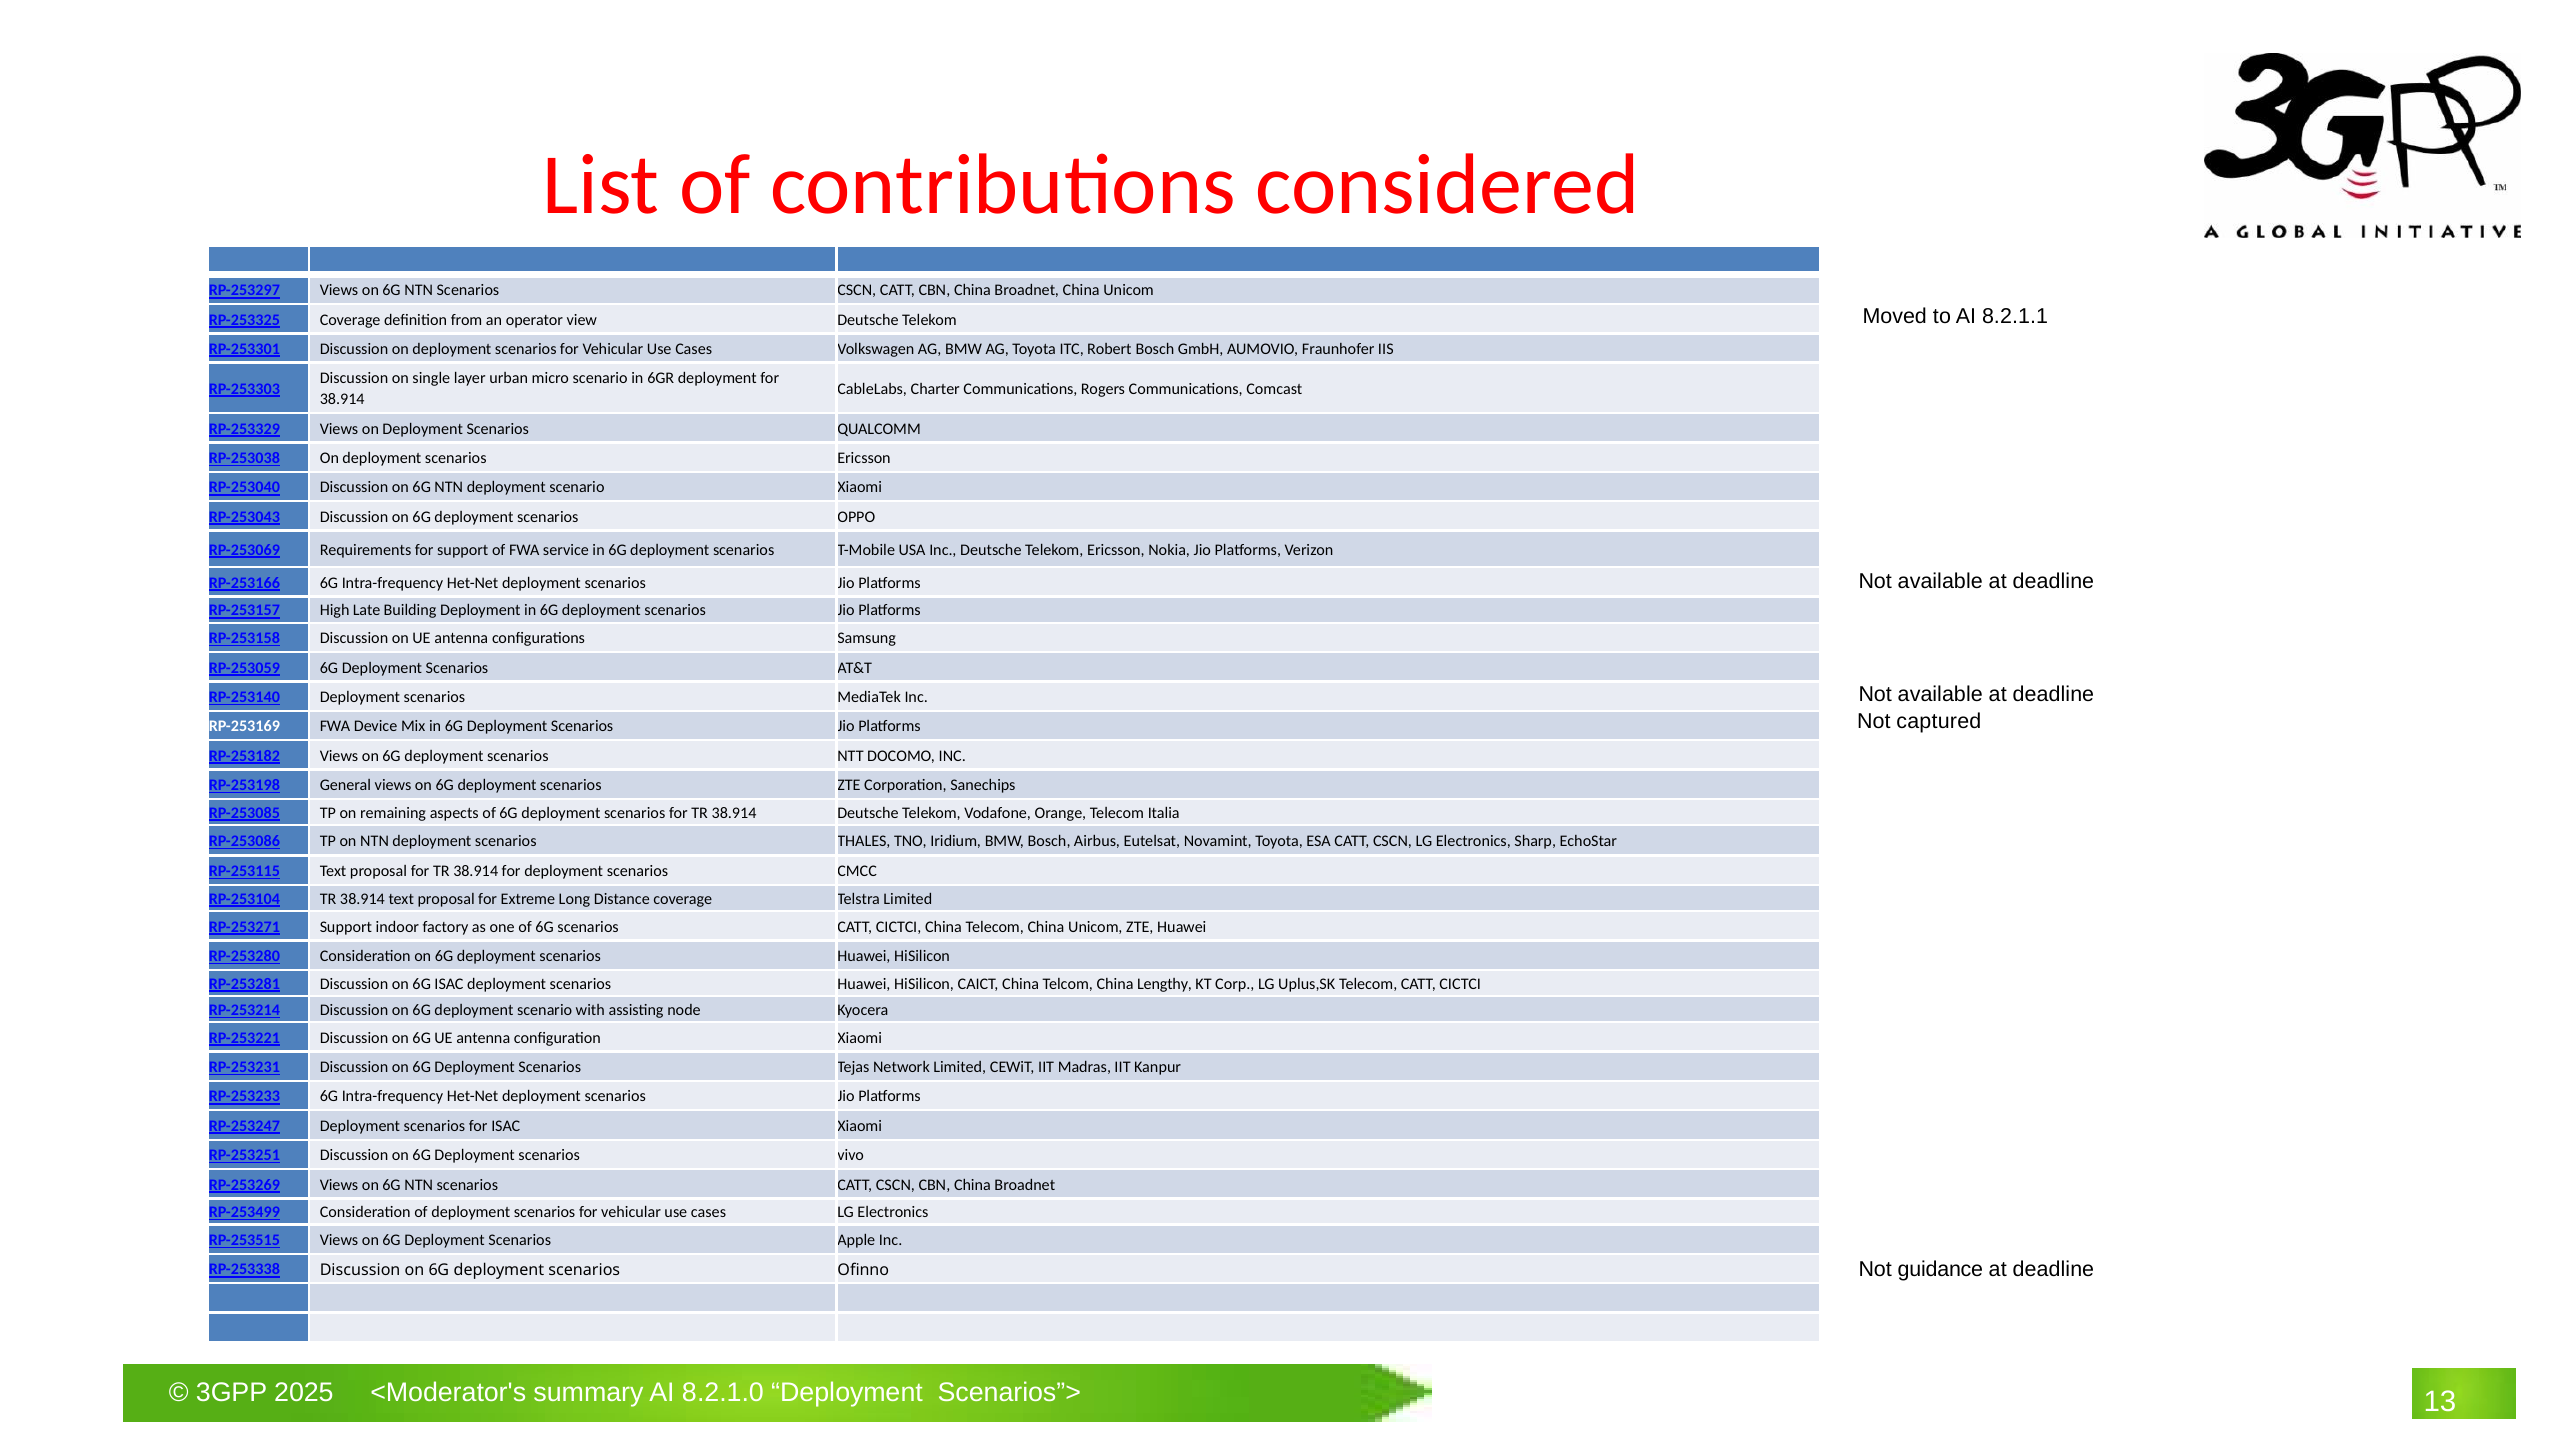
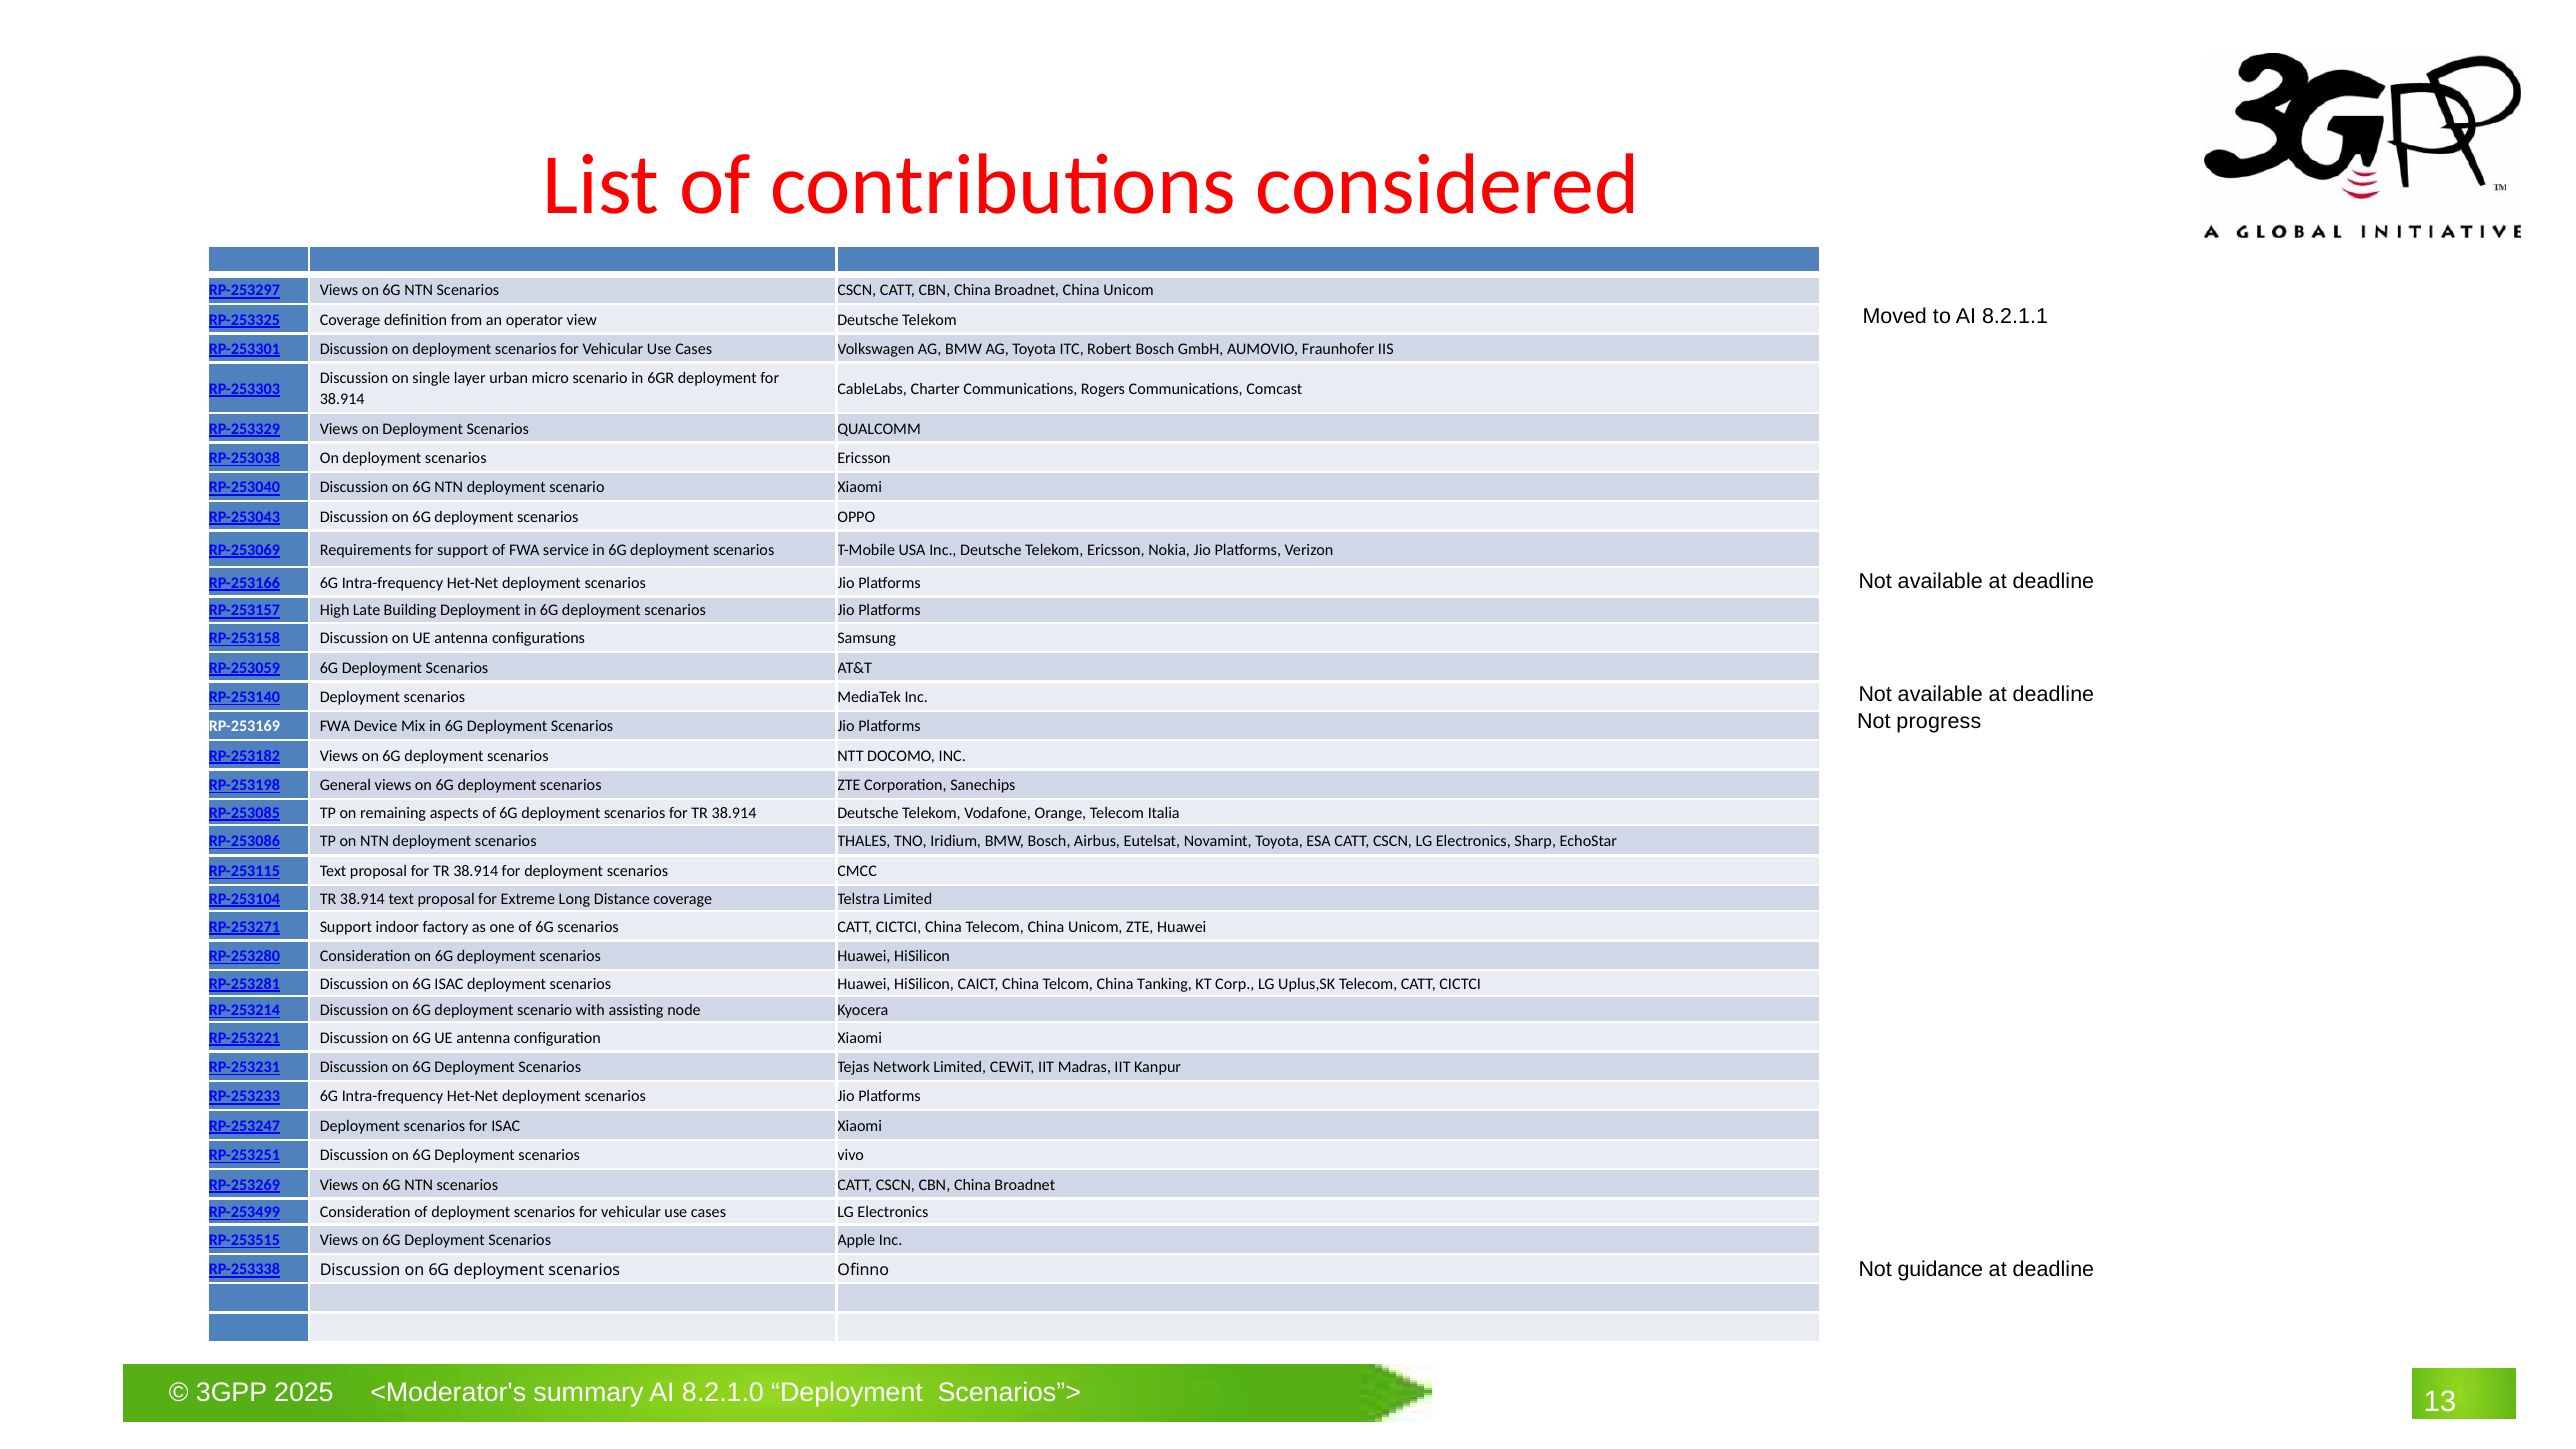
captured: captured -> progress
Lengthy: Lengthy -> Tanking
